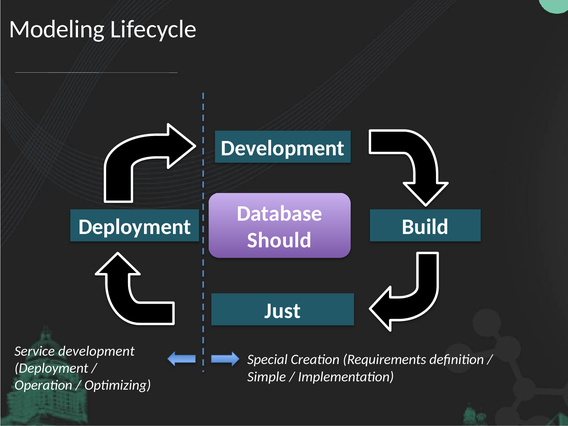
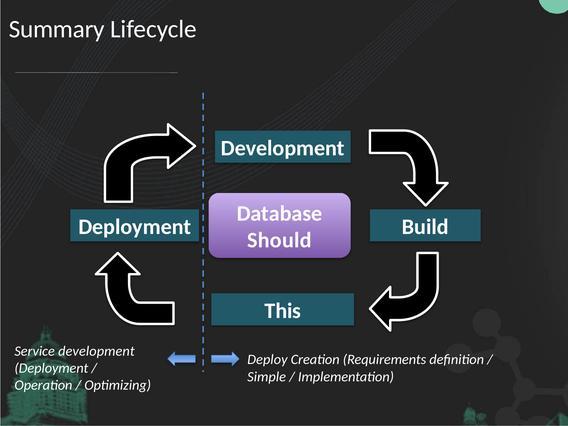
Modeling: Modeling -> Summary
Just: Just -> This
Special: Special -> Deploy
